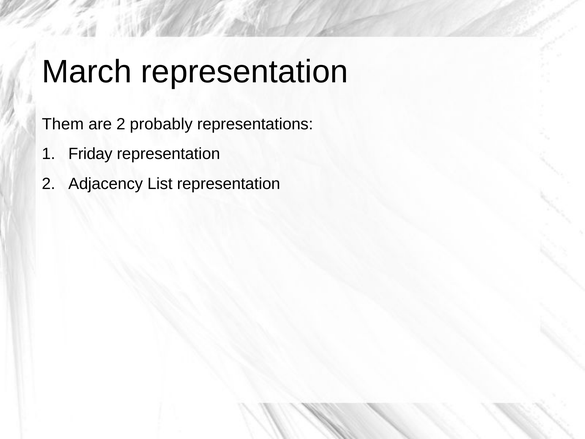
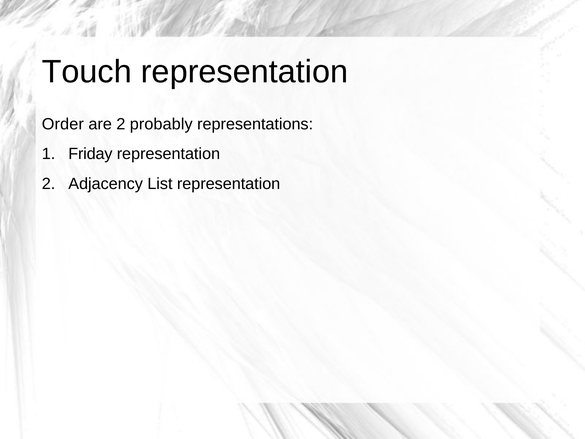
March: March -> Touch
Them: Them -> Order
